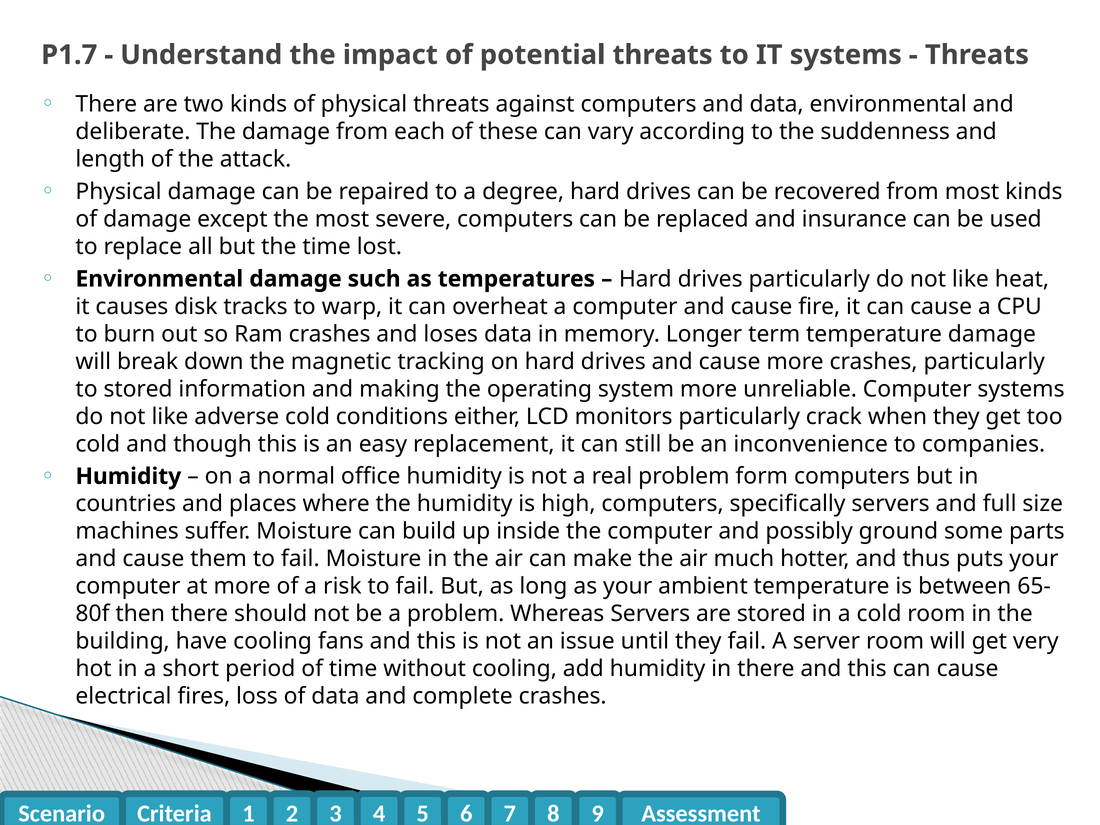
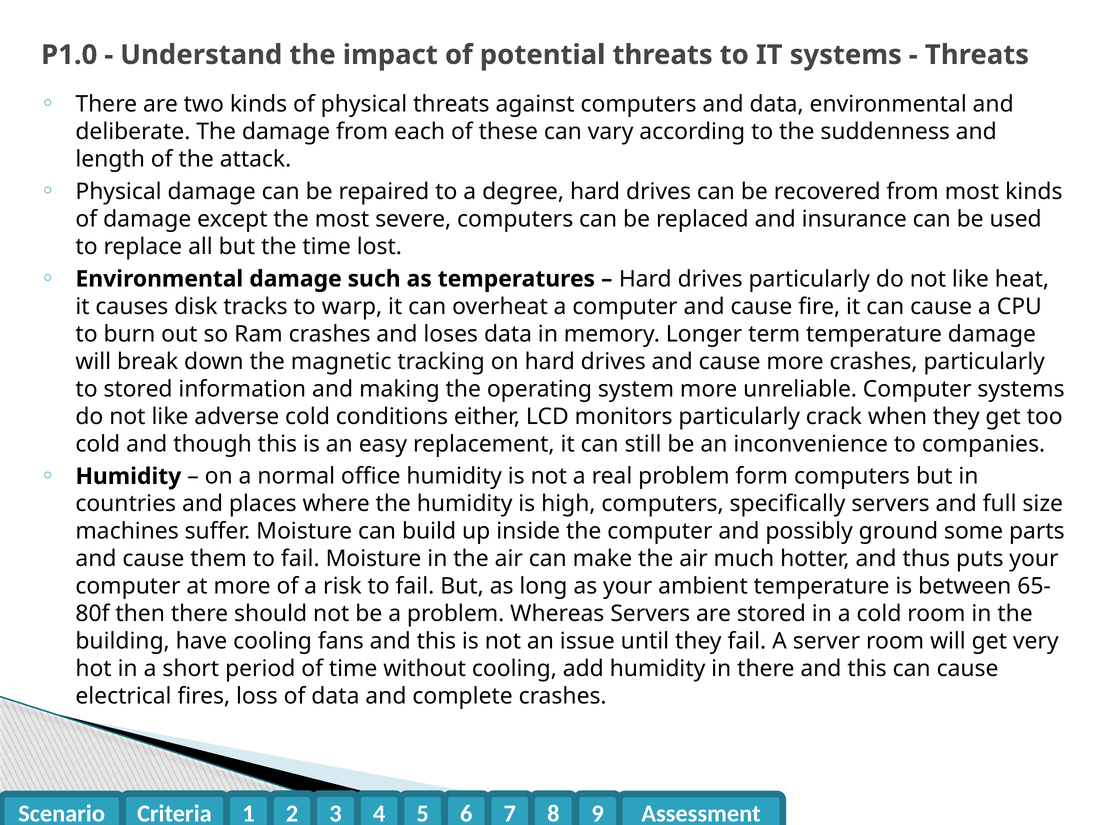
P1.7: P1.7 -> P1.0
